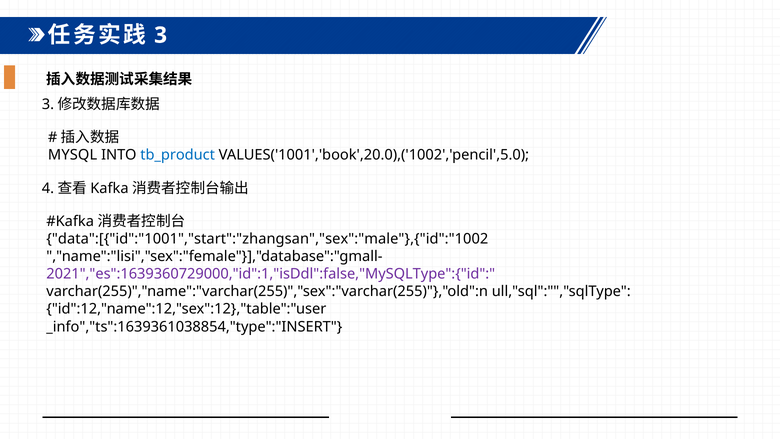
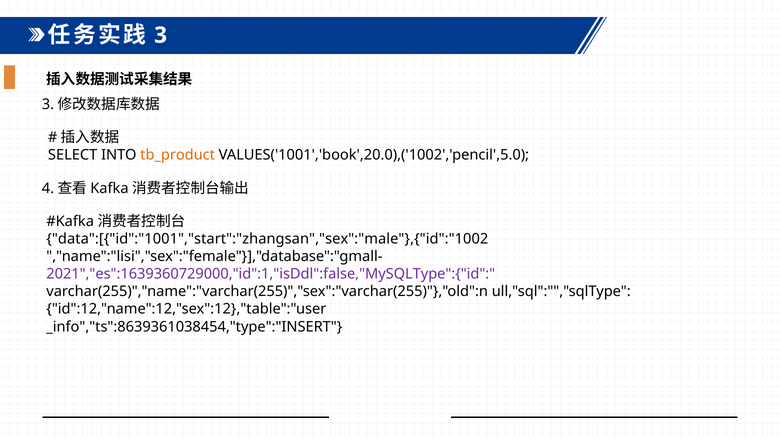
MYSQL: MYSQL -> SELECT
tb_product colour: blue -> orange
_info","ts":1639361038854,"type":"INSERT: _info","ts":1639361038854,"type":"INSERT -> _info","ts":8639361038454,"type":"INSERT
